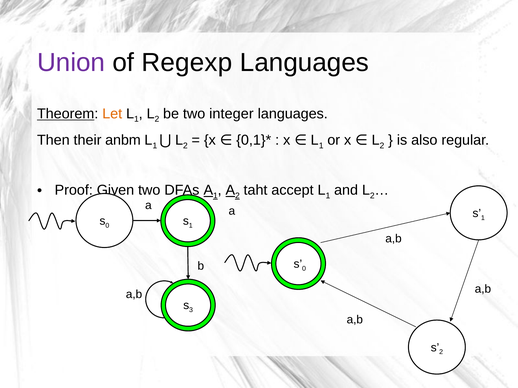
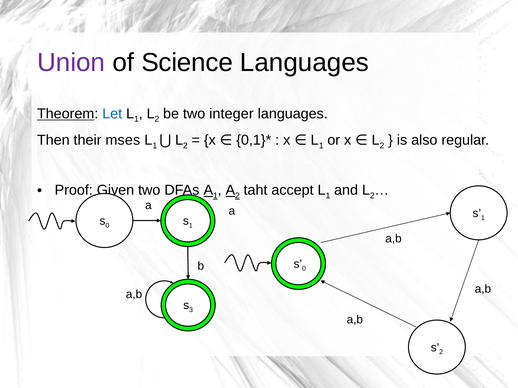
Regexp: Regexp -> Science
Let colour: orange -> blue
anbm: anbm -> mses
